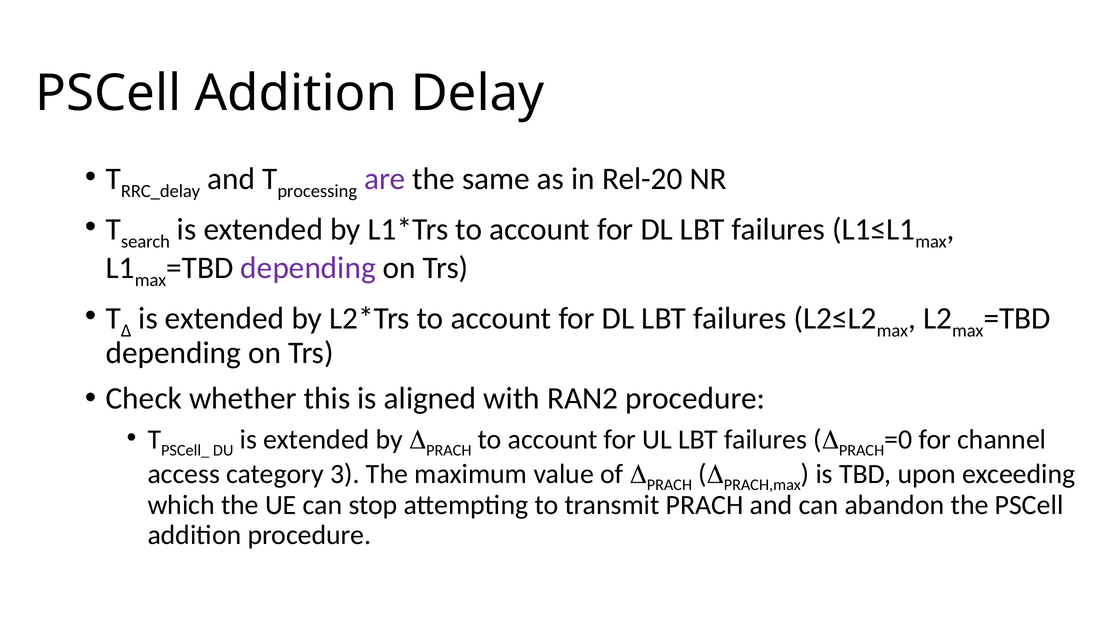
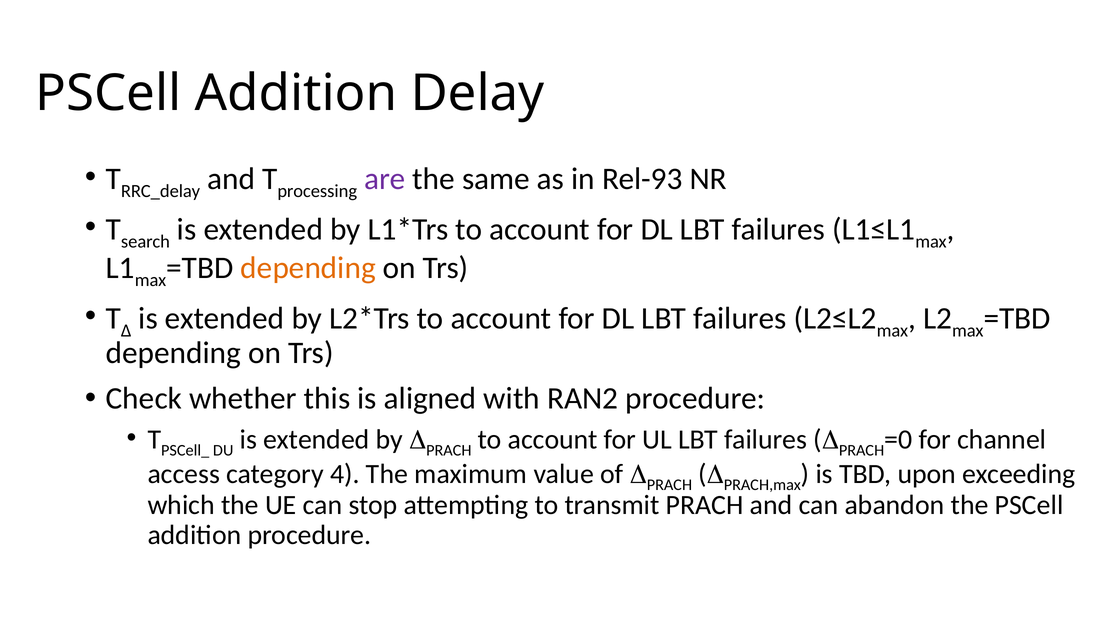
Rel-20: Rel-20 -> Rel-93
depending at (308, 268) colour: purple -> orange
3: 3 -> 4
